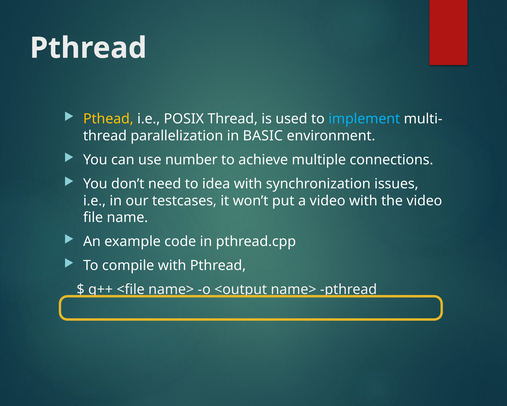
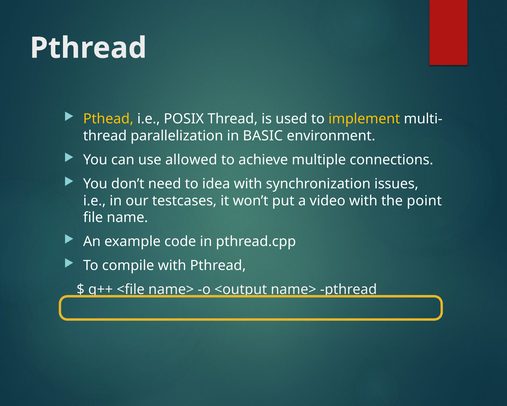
implement colour: light blue -> yellow
number: number -> allowed
the video: video -> point
